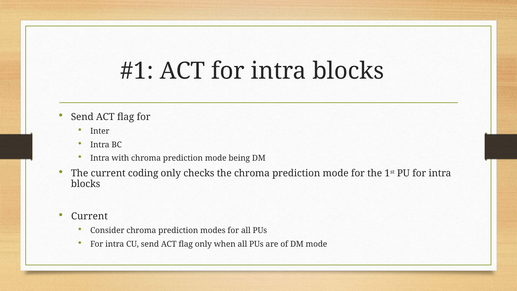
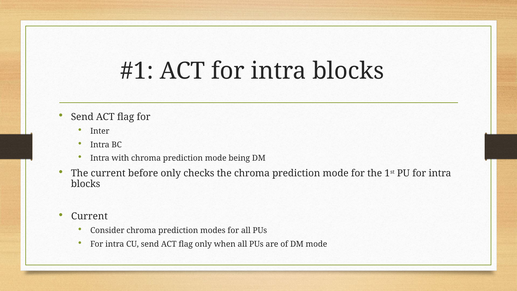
coding: coding -> before
